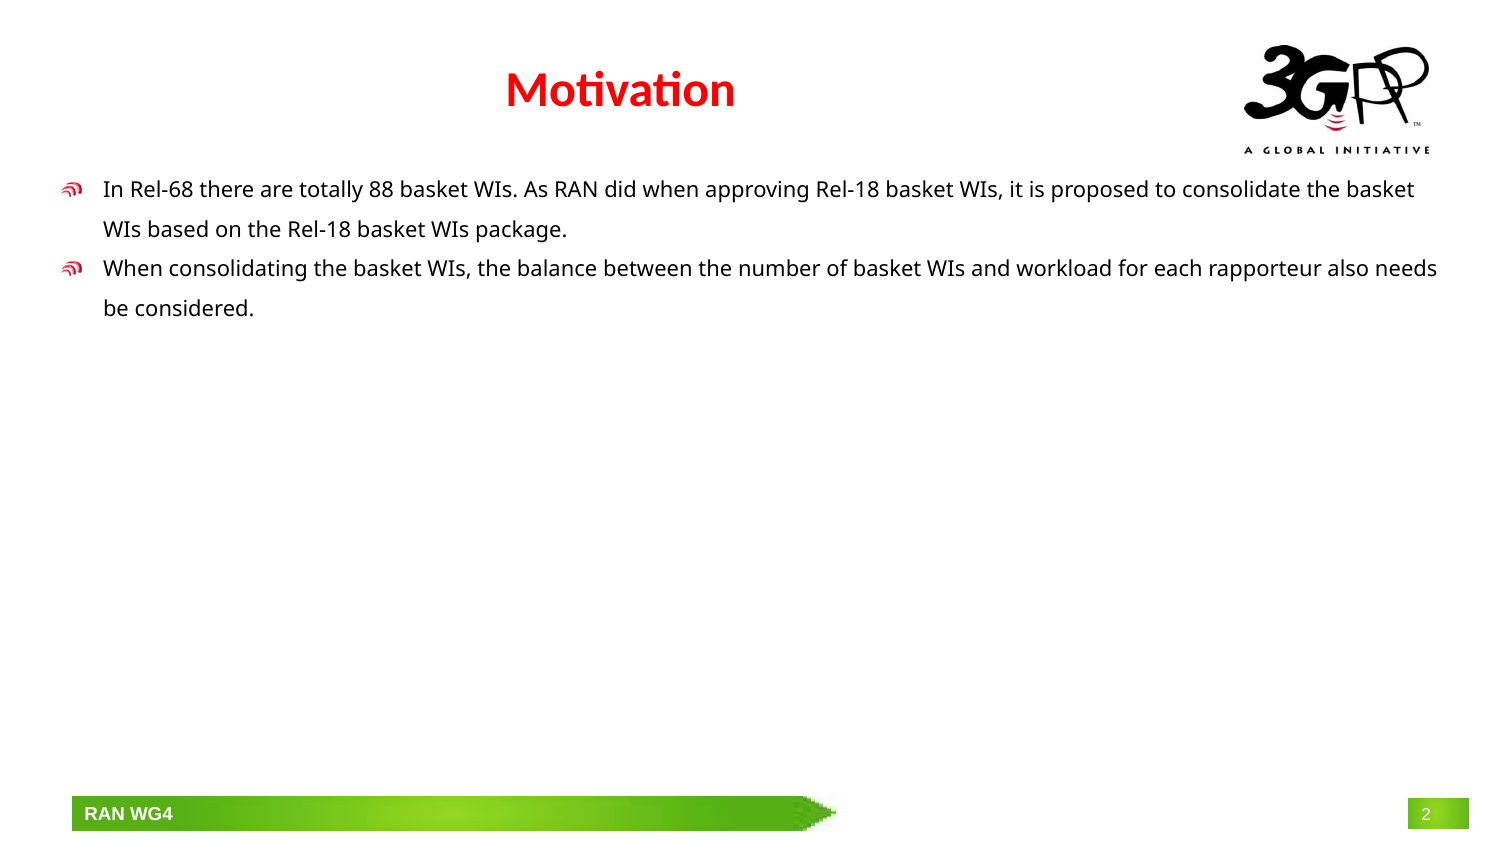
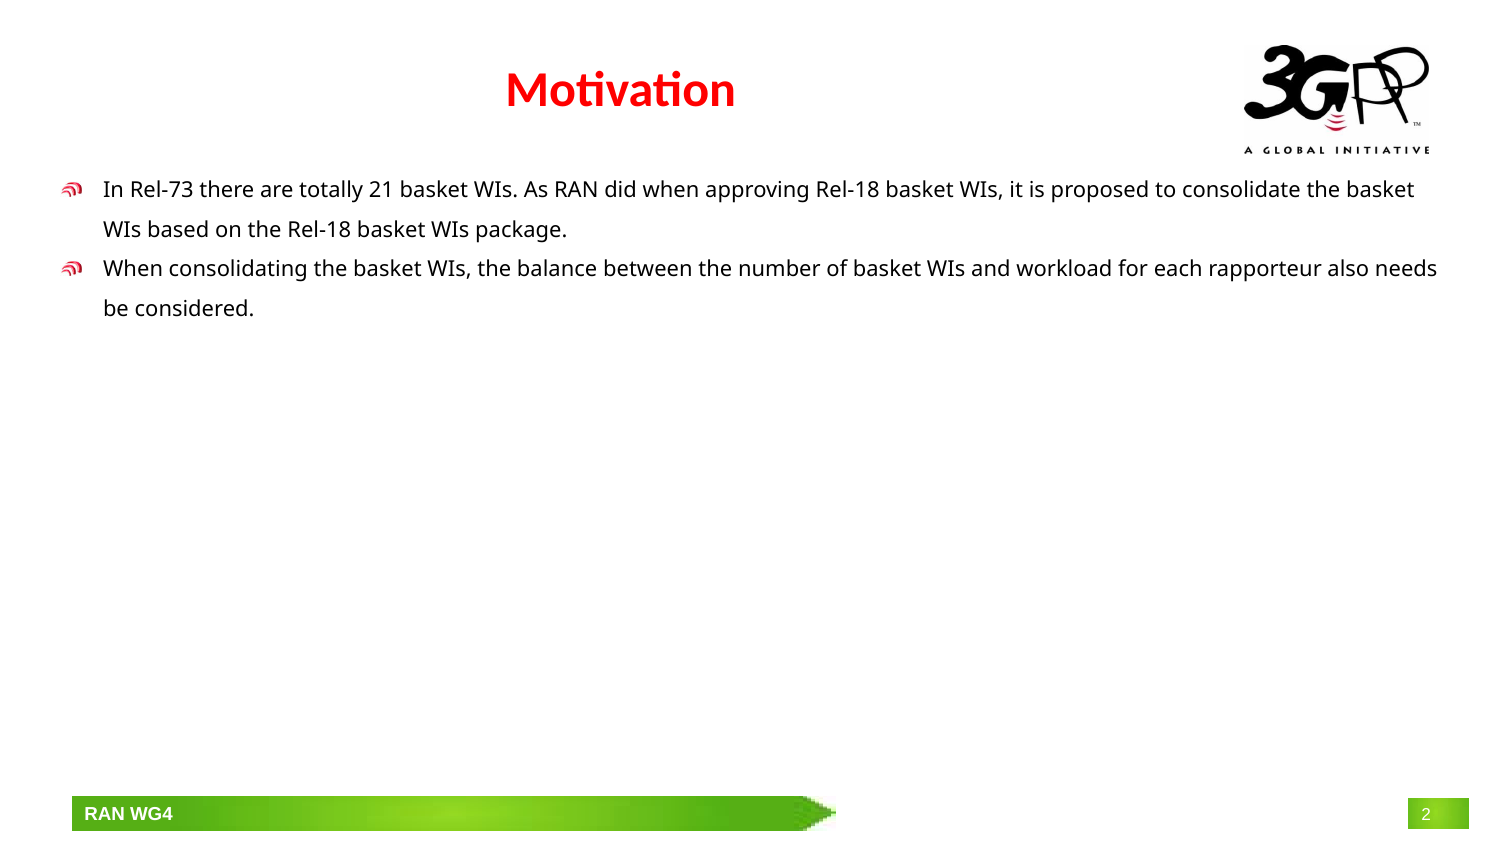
Rel-68: Rel-68 -> Rel-73
88: 88 -> 21
